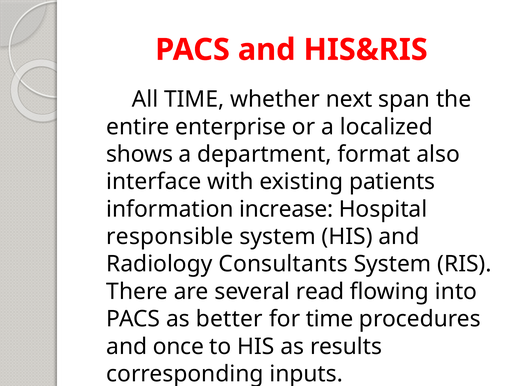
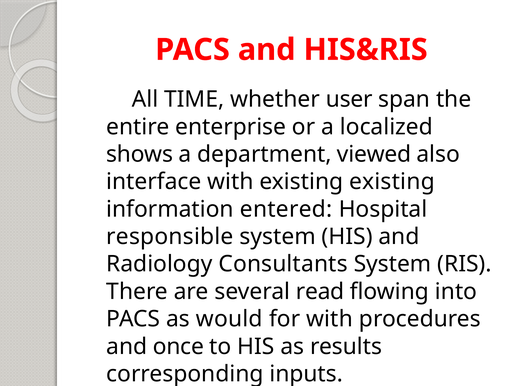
next: next -> user
format: format -> viewed
existing patients: patients -> existing
increase: increase -> entered
better: better -> would
for time: time -> with
